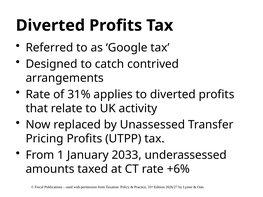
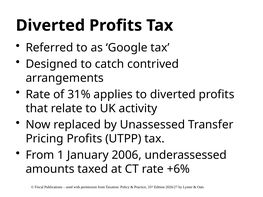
2033: 2033 -> 2006
